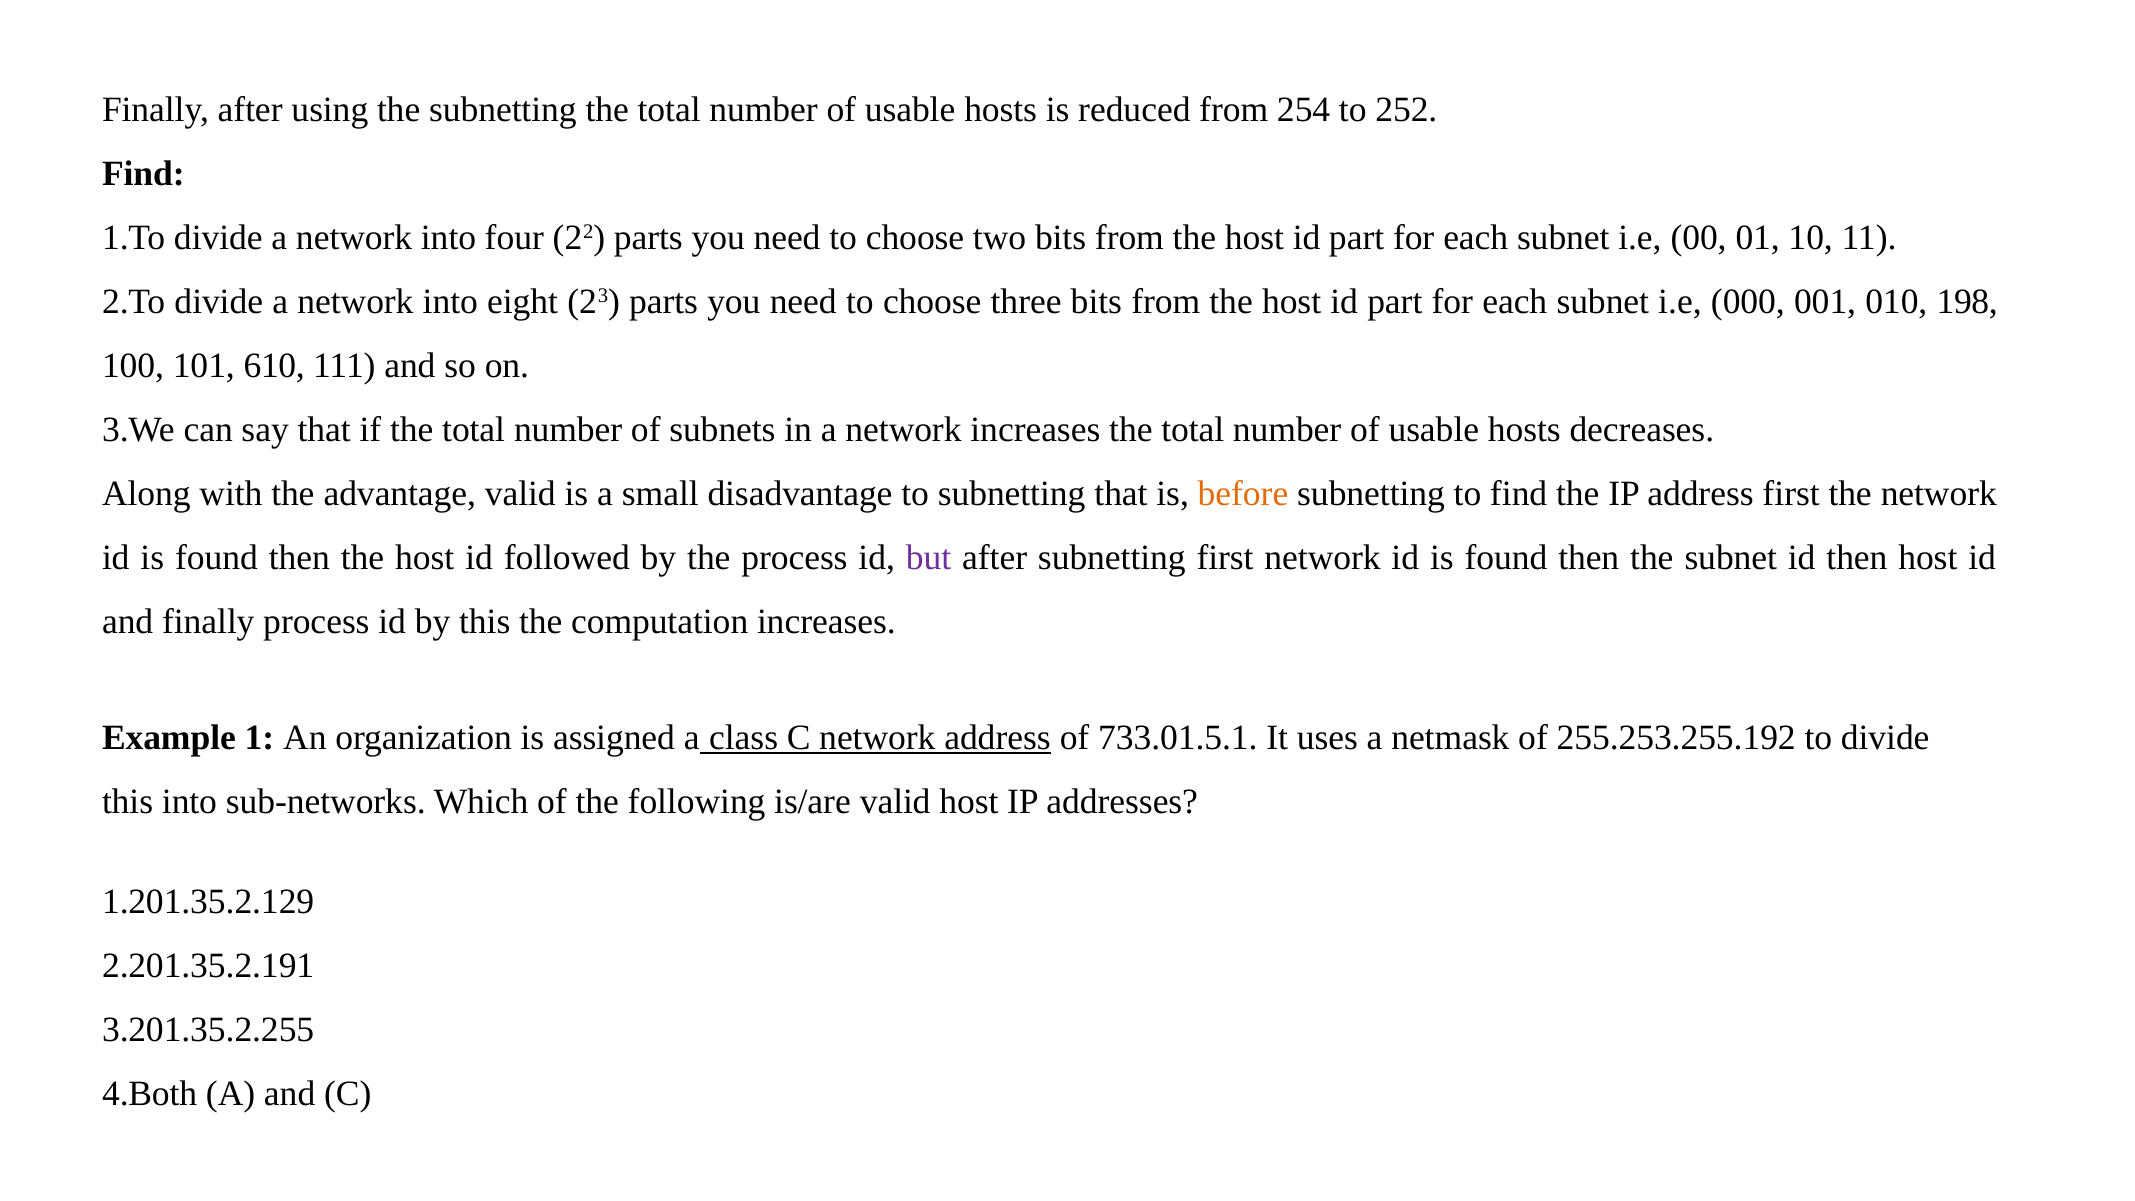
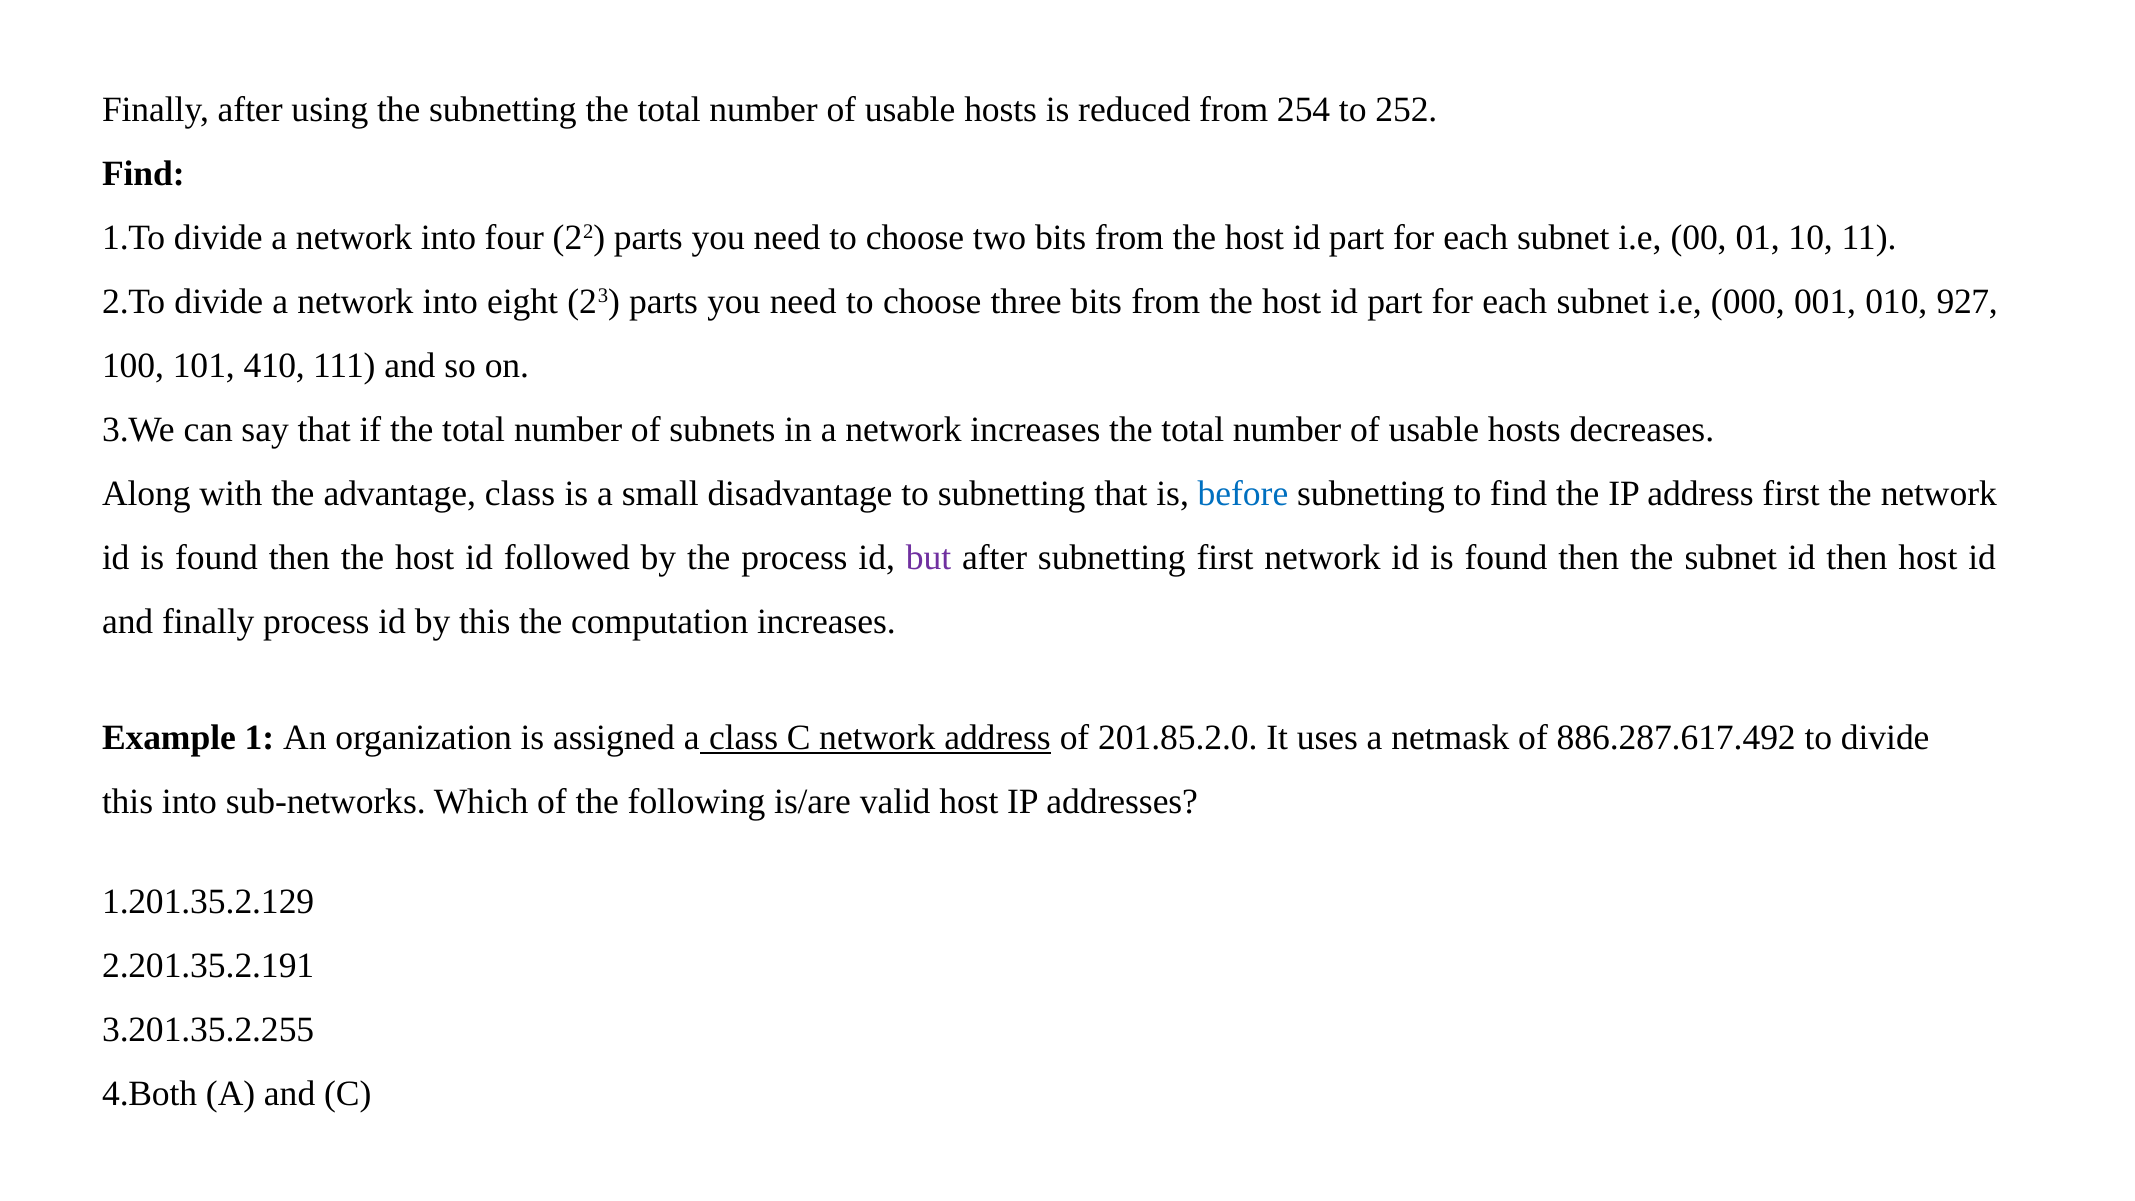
198: 198 -> 927
610: 610 -> 410
advantage valid: valid -> class
before colour: orange -> blue
733.01.5.1: 733.01.5.1 -> 201.85.2.0
255.253.255.192: 255.253.255.192 -> 886.287.617.492
